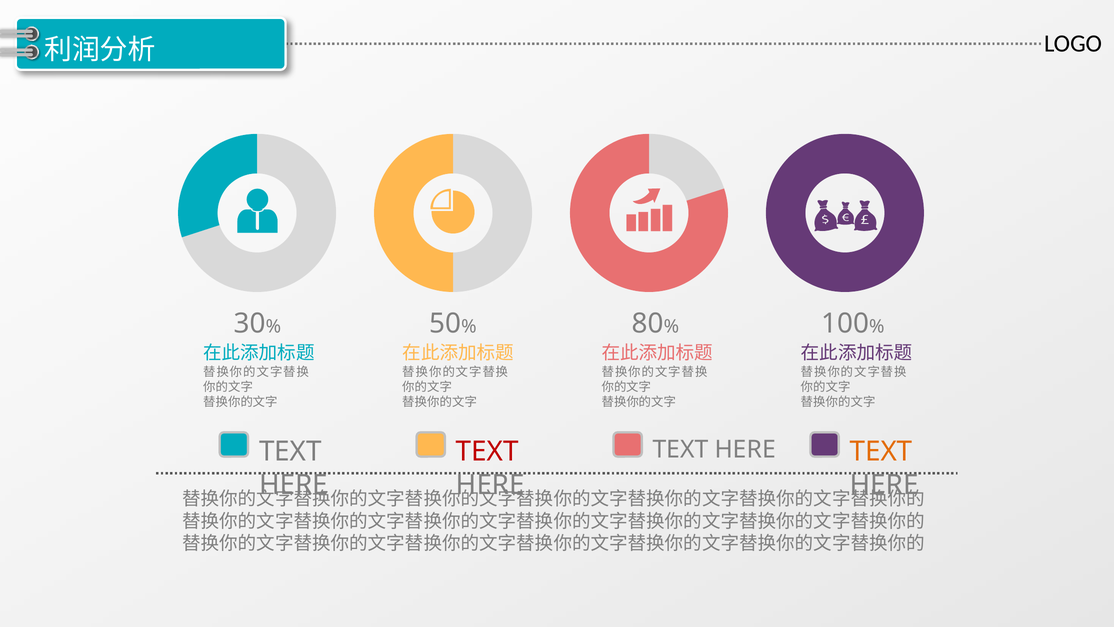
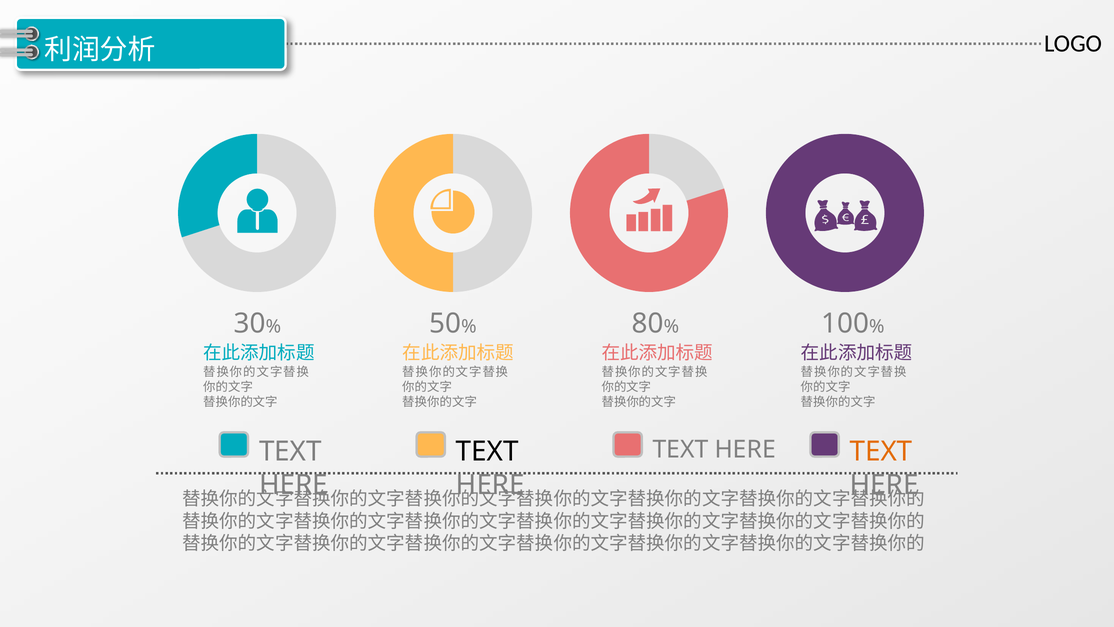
TEXT at (487, 451) colour: red -> black
